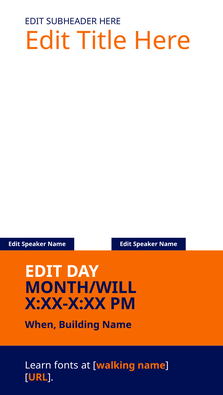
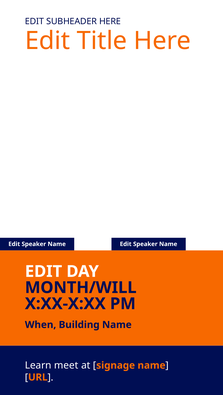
fonts: fonts -> meet
walking: walking -> signage
